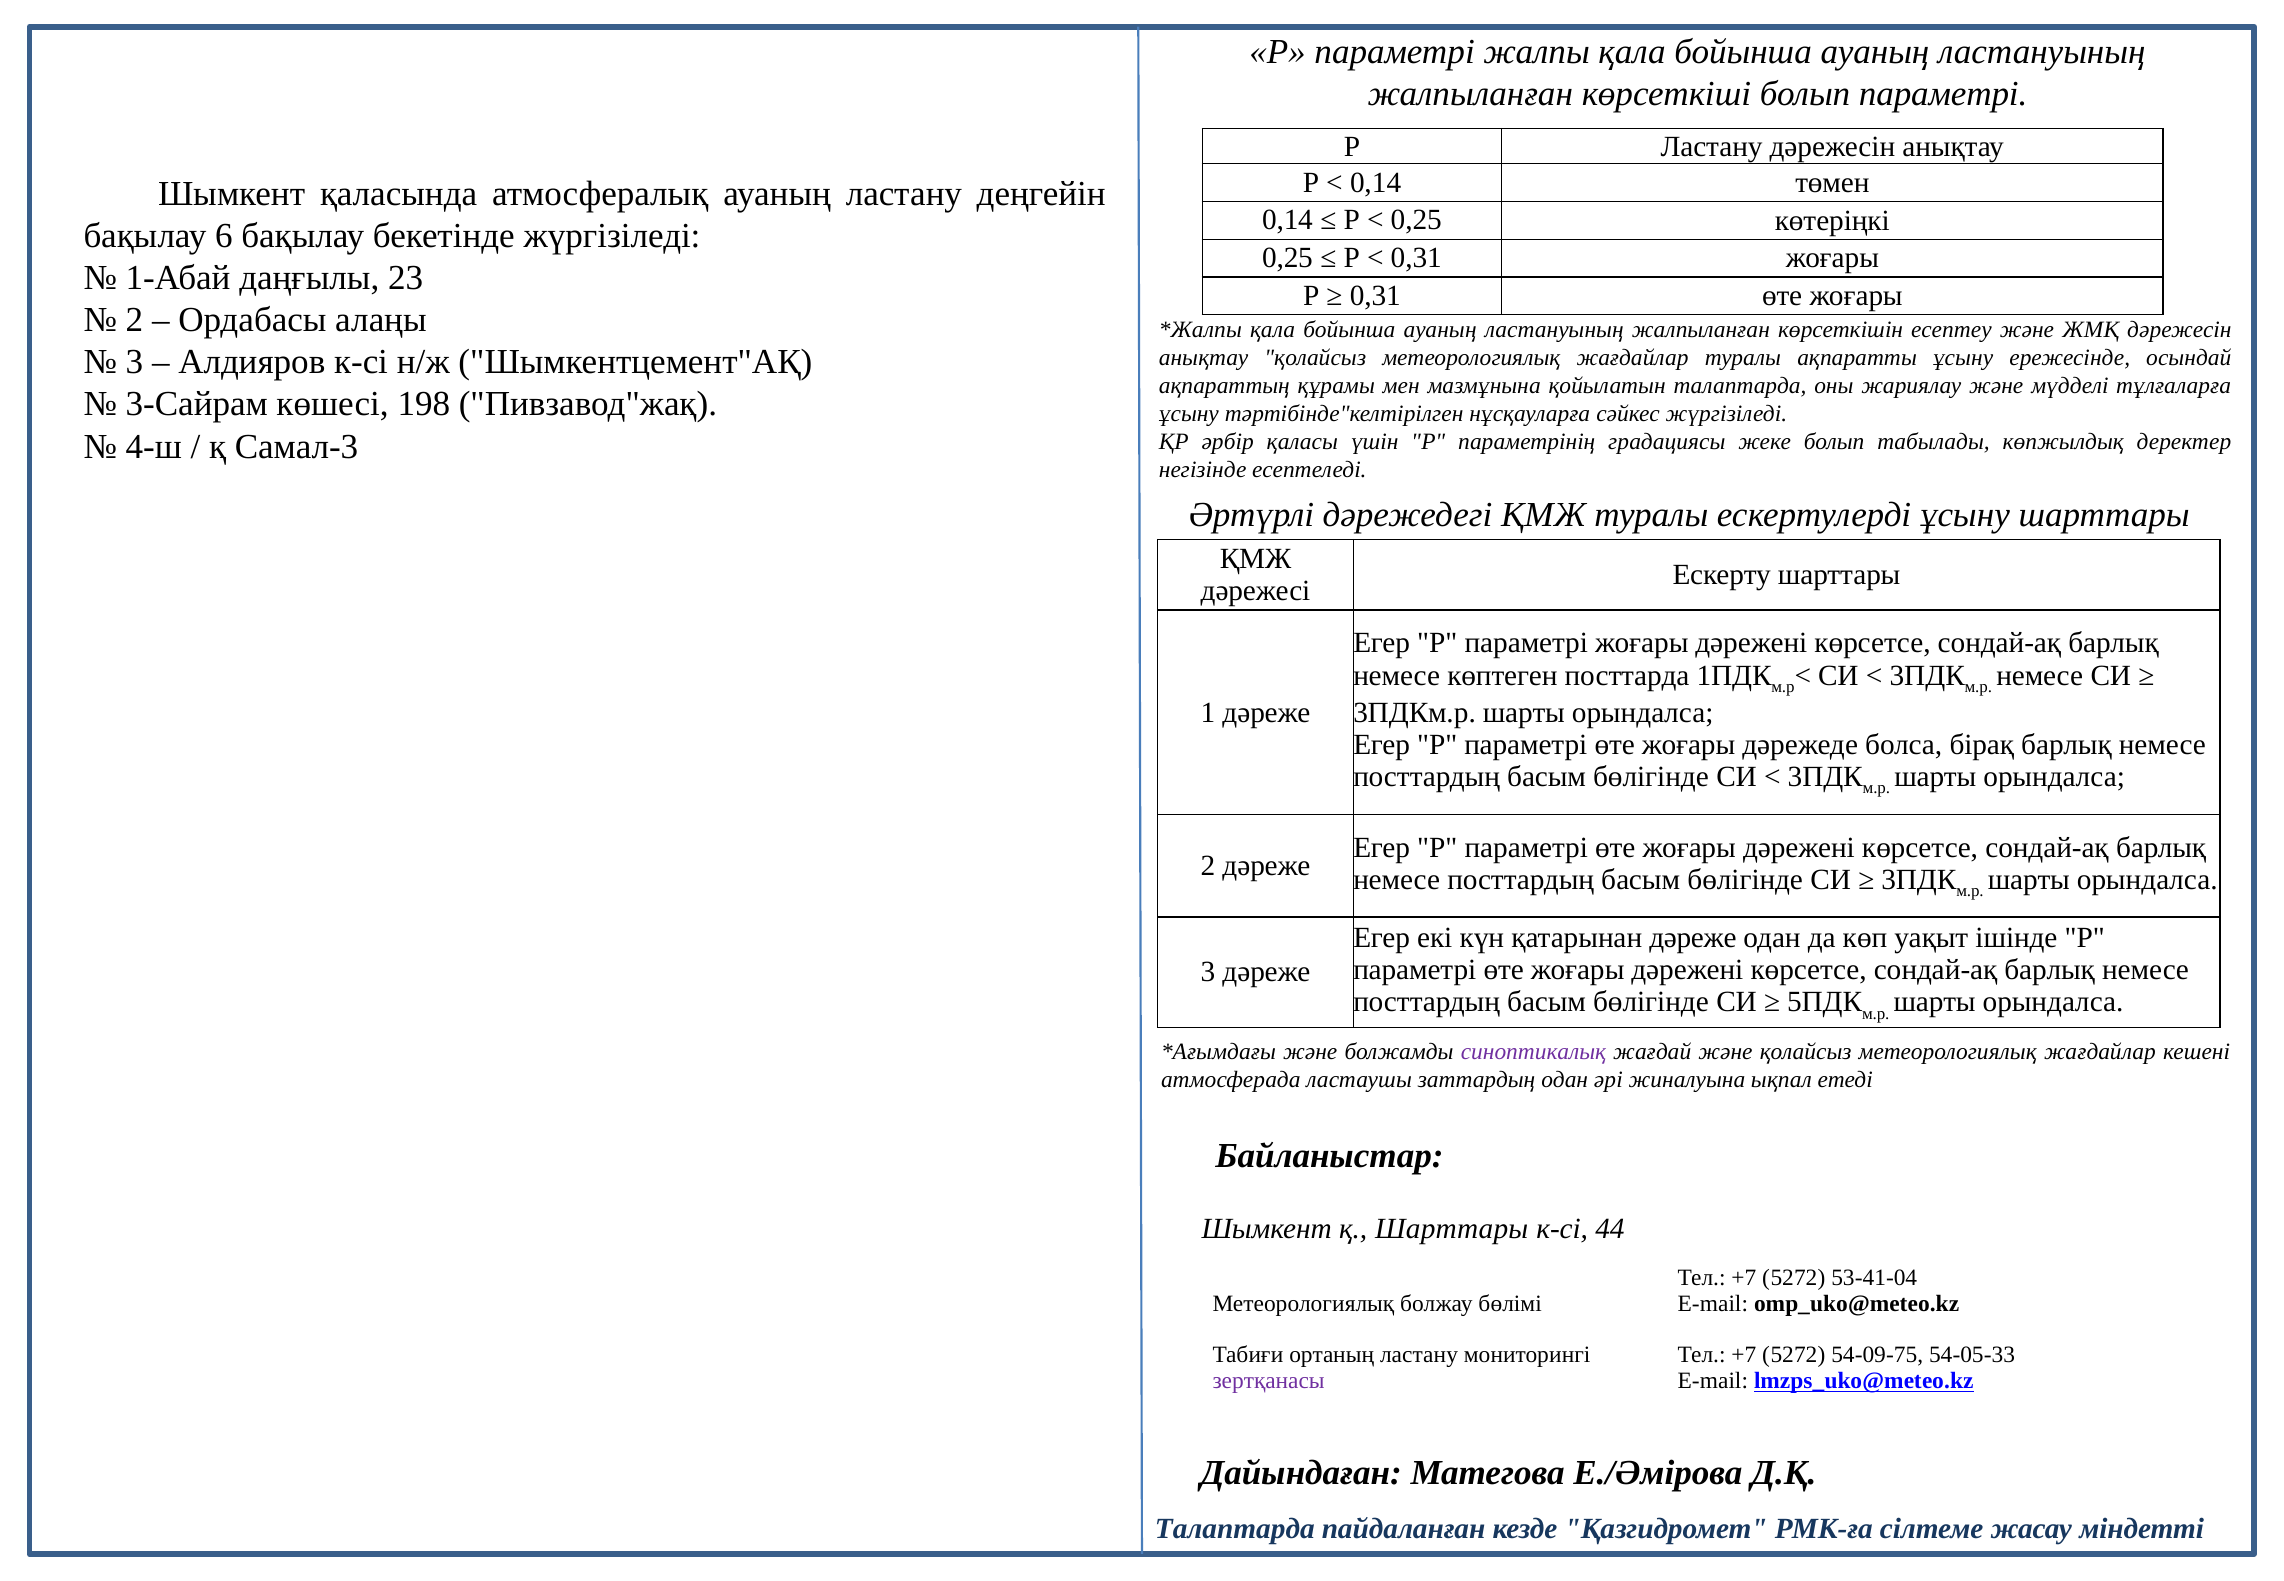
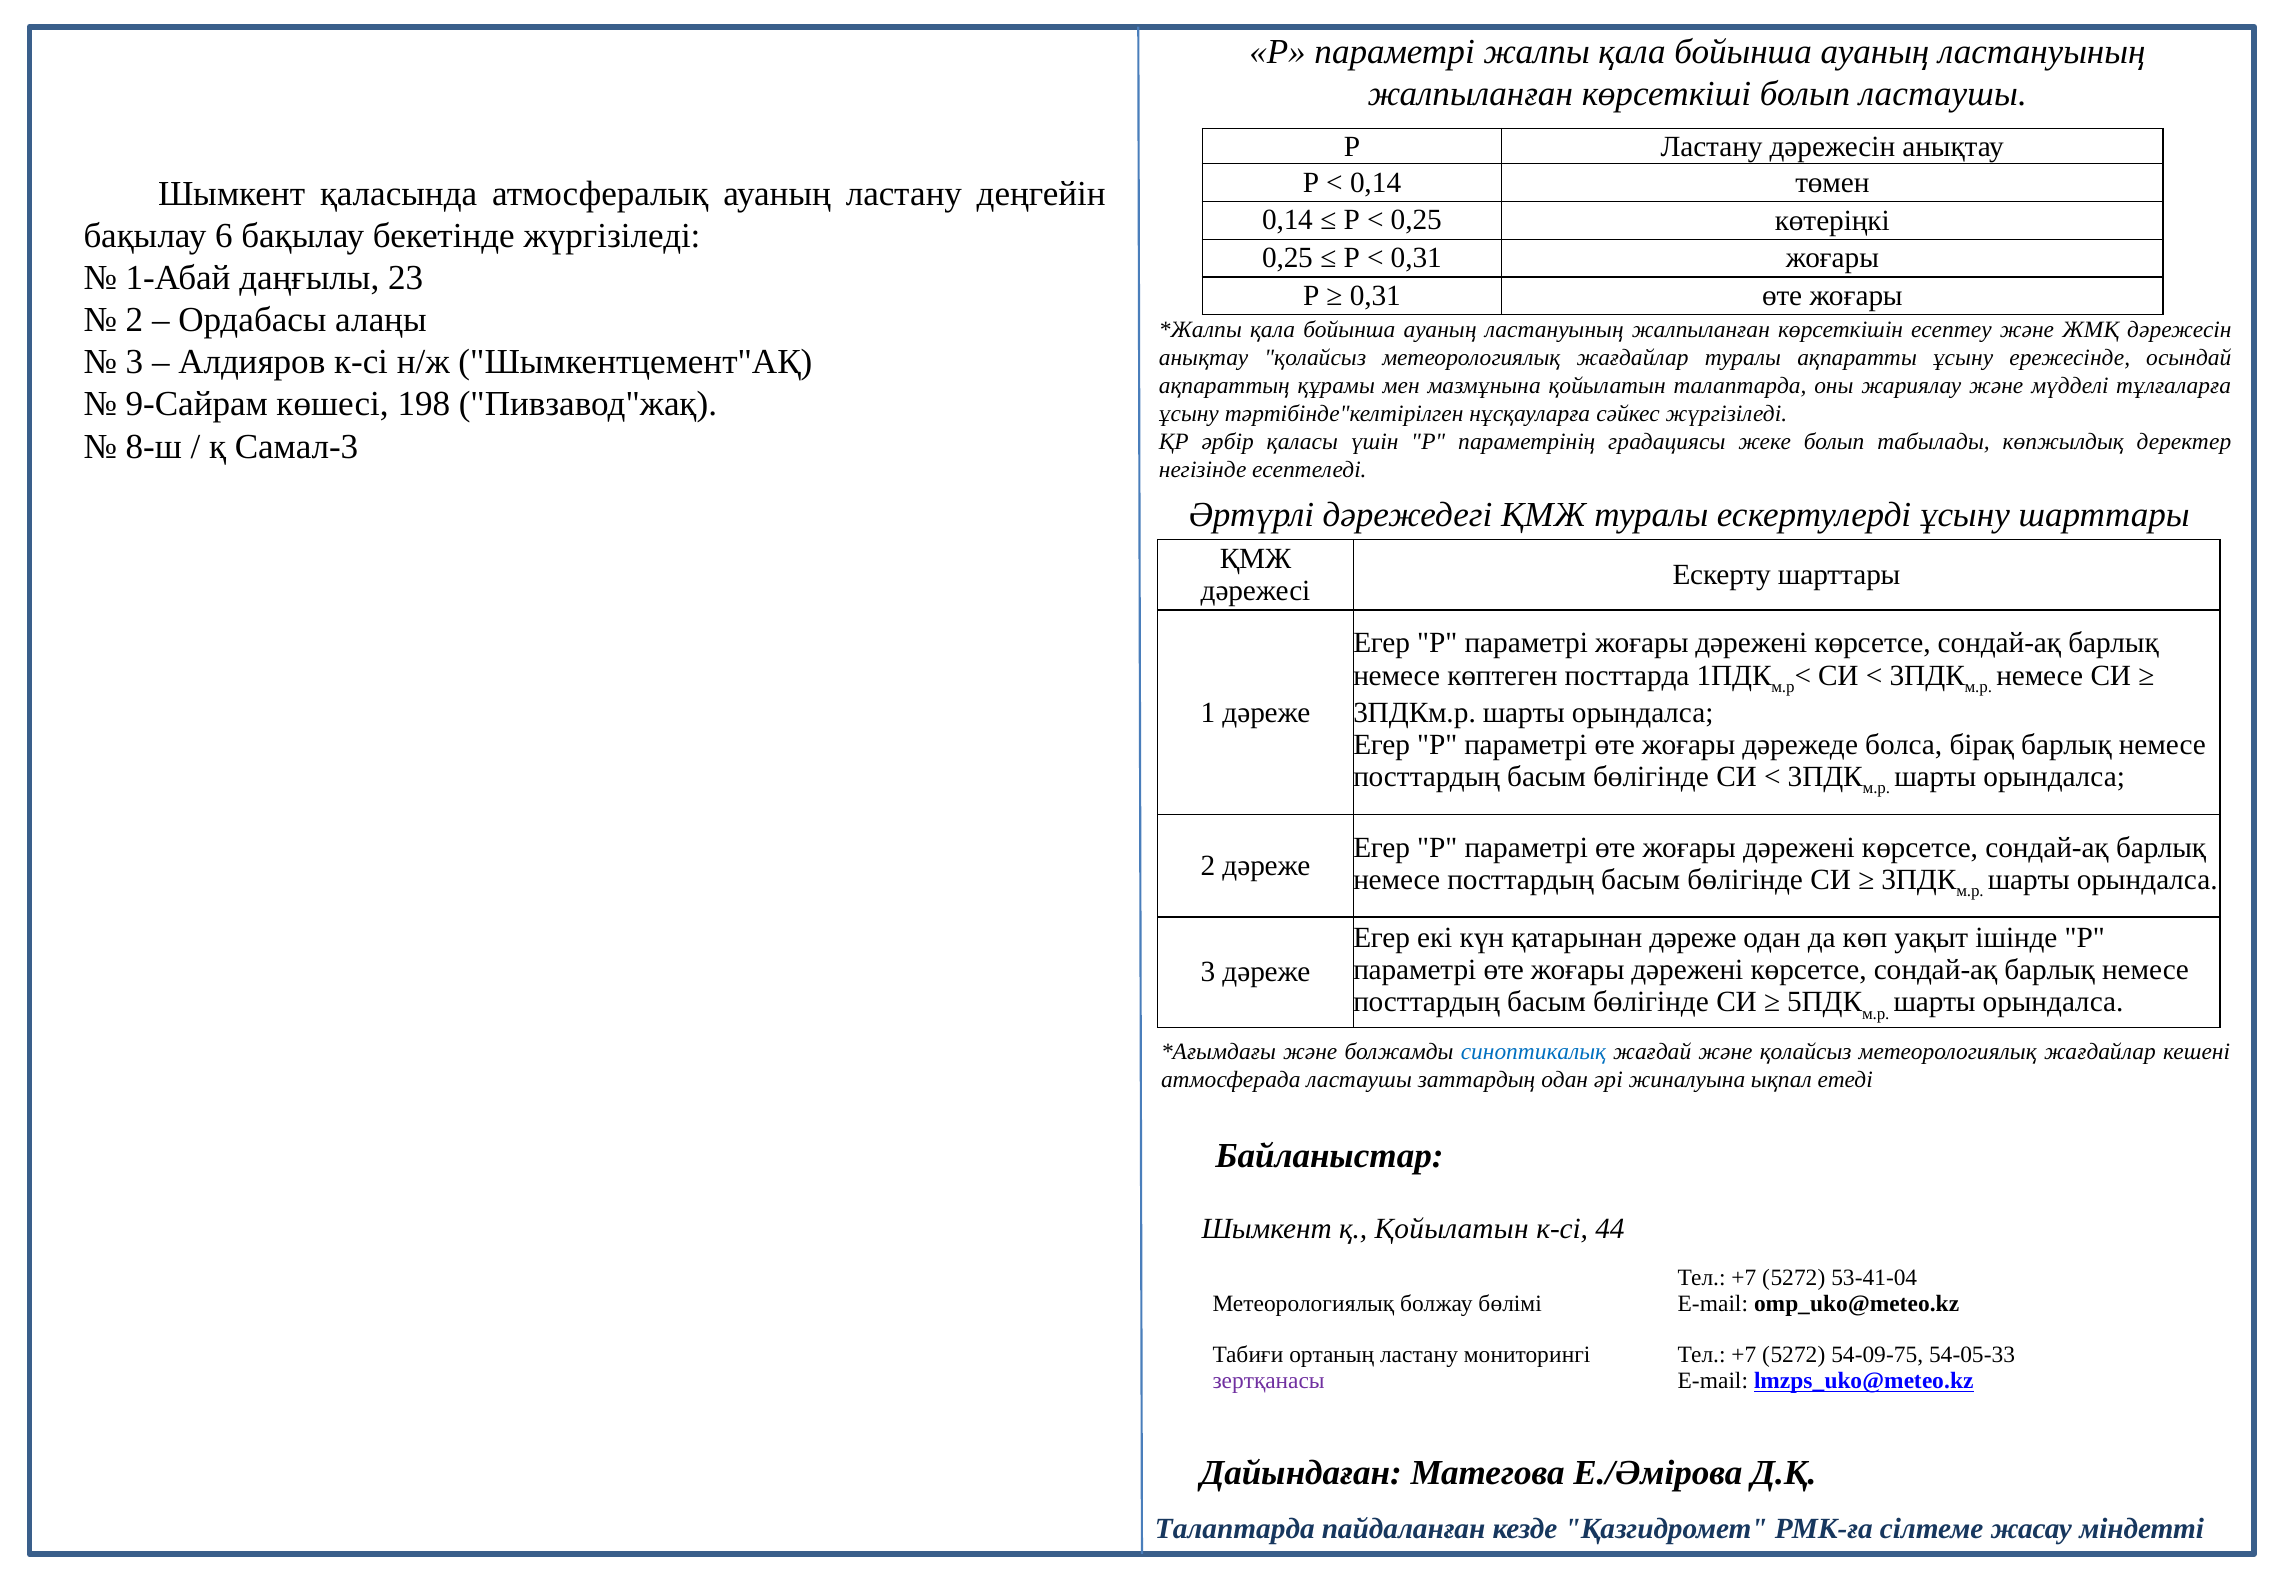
болып параметрі: параметрі -> ластаушы
3-Сайрам: 3-Сайрам -> 9-Сайрам
4-ш: 4-ш -> 8-ш
синоптикалық colour: purple -> blue
қ Шарттары: Шарттары -> Қойылатын
